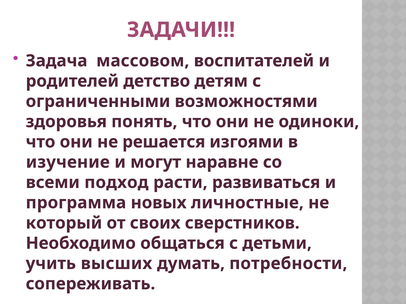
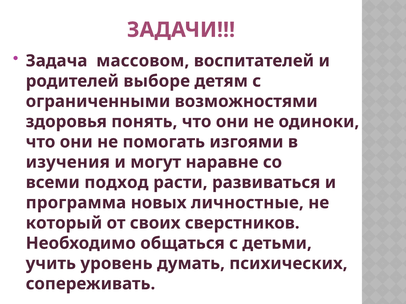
детство: детство -> выборе
решается: решается -> помогать
изучение: изучение -> изучения
высших: высших -> уровень
потребности: потребности -> психических
